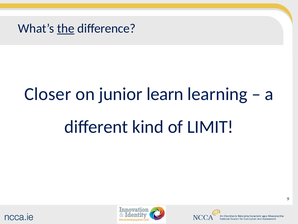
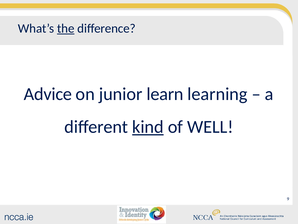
Closer: Closer -> Advice
kind underline: none -> present
LIMIT: LIMIT -> WELL
